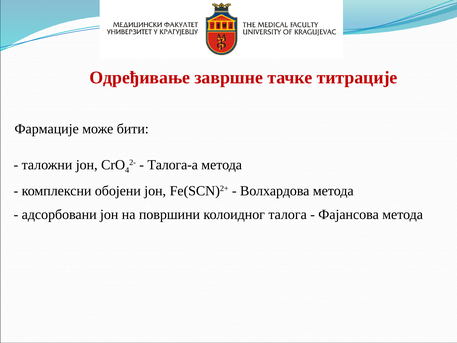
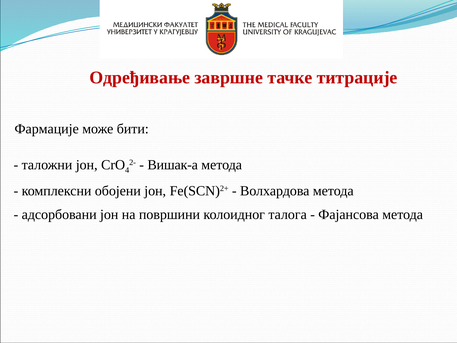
Талога-а: Талога-а -> Вишак-а
